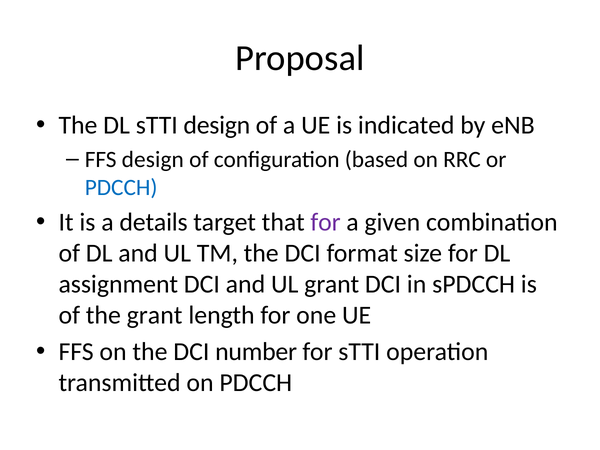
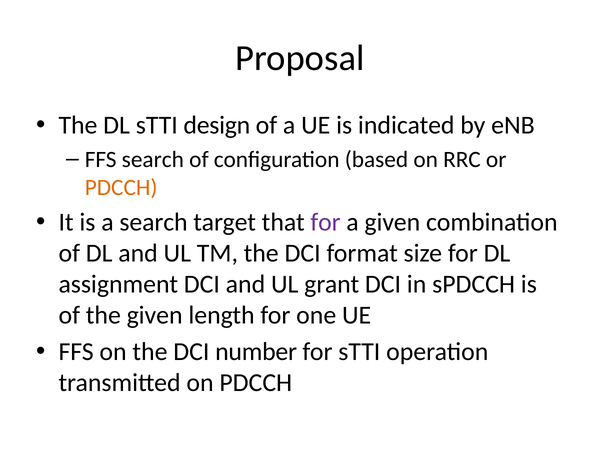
FFS design: design -> search
PDCCH at (121, 187) colour: blue -> orange
a details: details -> search
the grant: grant -> given
